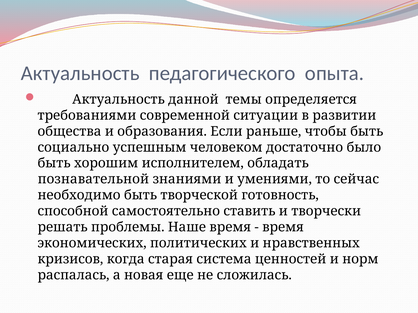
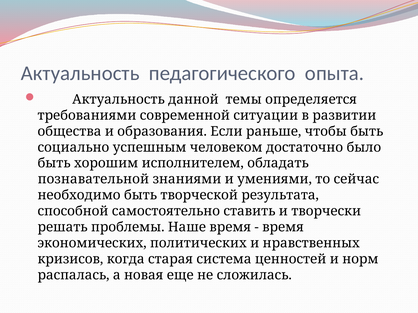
готовность: готовность -> результата
